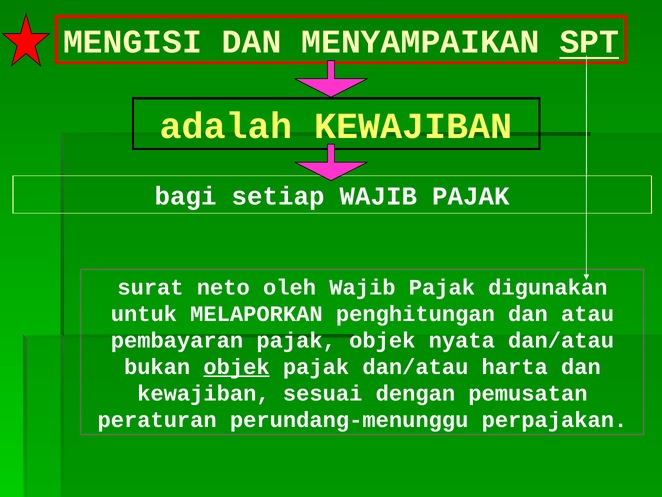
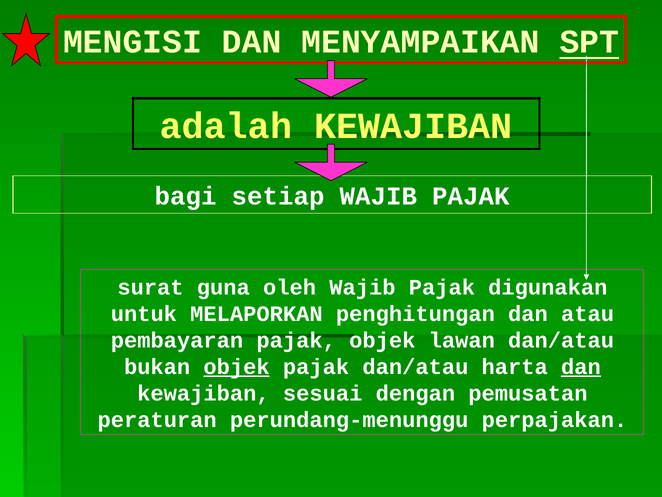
neto: neto -> guna
nyata: nyata -> lawan
dan at (581, 367) underline: none -> present
